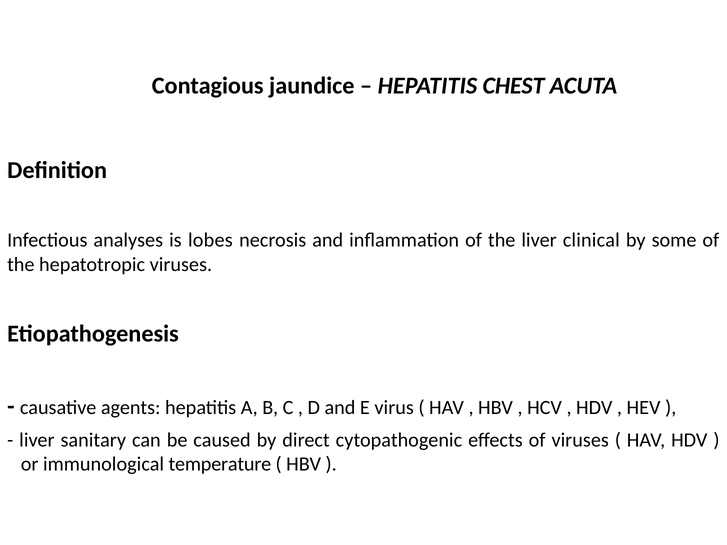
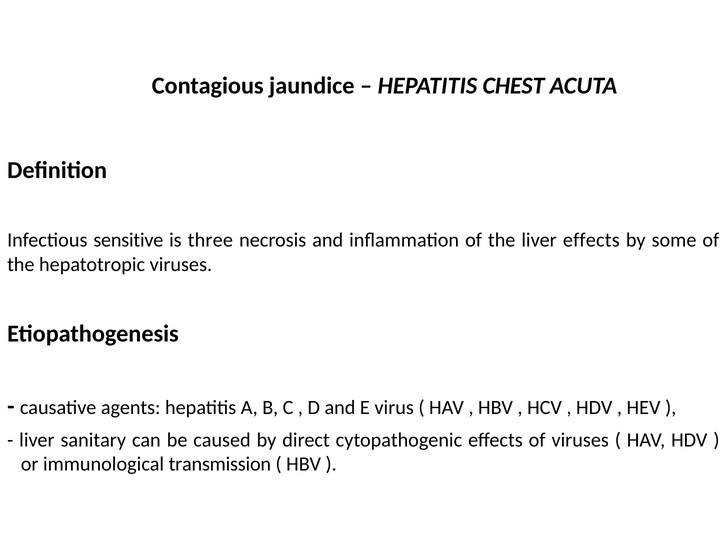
analyses: analyses -> sensitive
lobes: lobes -> three
liver clinical: clinical -> effects
temperature: temperature -> transmission
